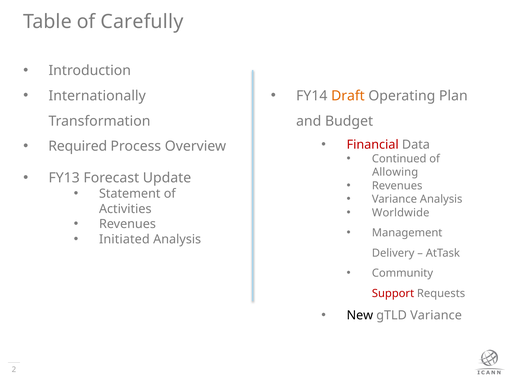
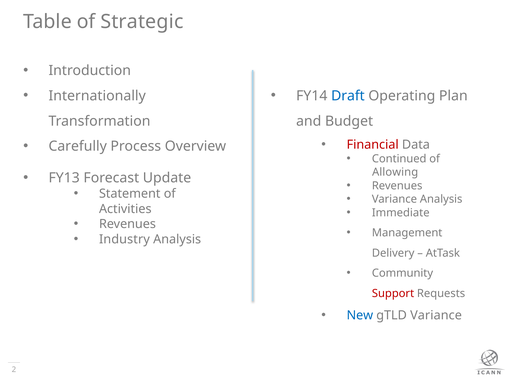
Carefully: Carefully -> Strategic
Draft colour: orange -> blue
Required: Required -> Carefully
Worldwide: Worldwide -> Immediate
Initiated: Initiated -> Industry
New colour: black -> blue
